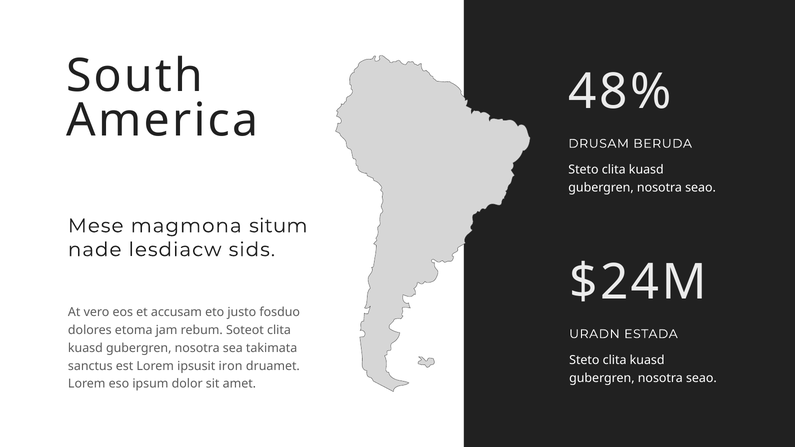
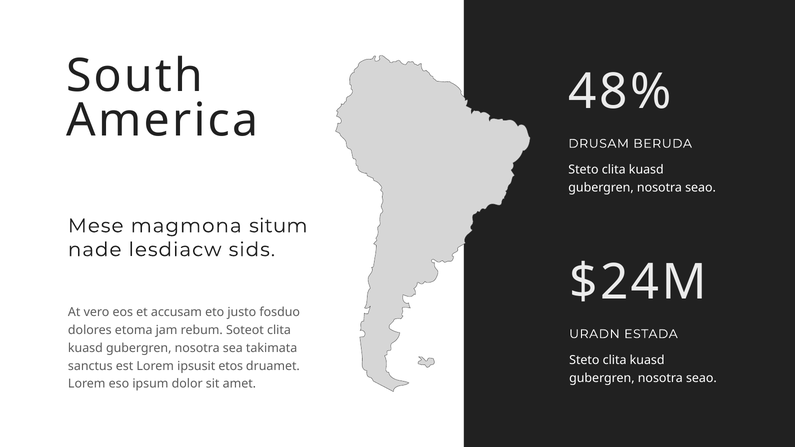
iron: iron -> etos
